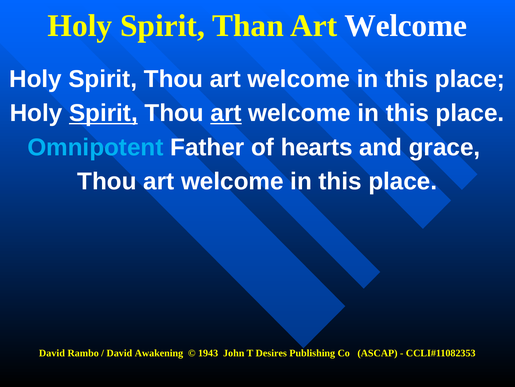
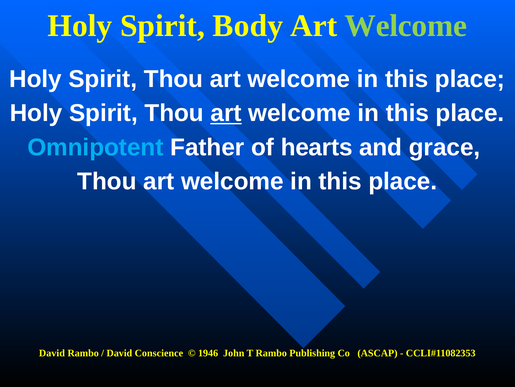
Than: Than -> Body
Welcome at (406, 26) colour: white -> light green
Spirit at (103, 113) underline: present -> none
Awakening: Awakening -> Conscience
1943: 1943 -> 1946
T Desires: Desires -> Rambo
